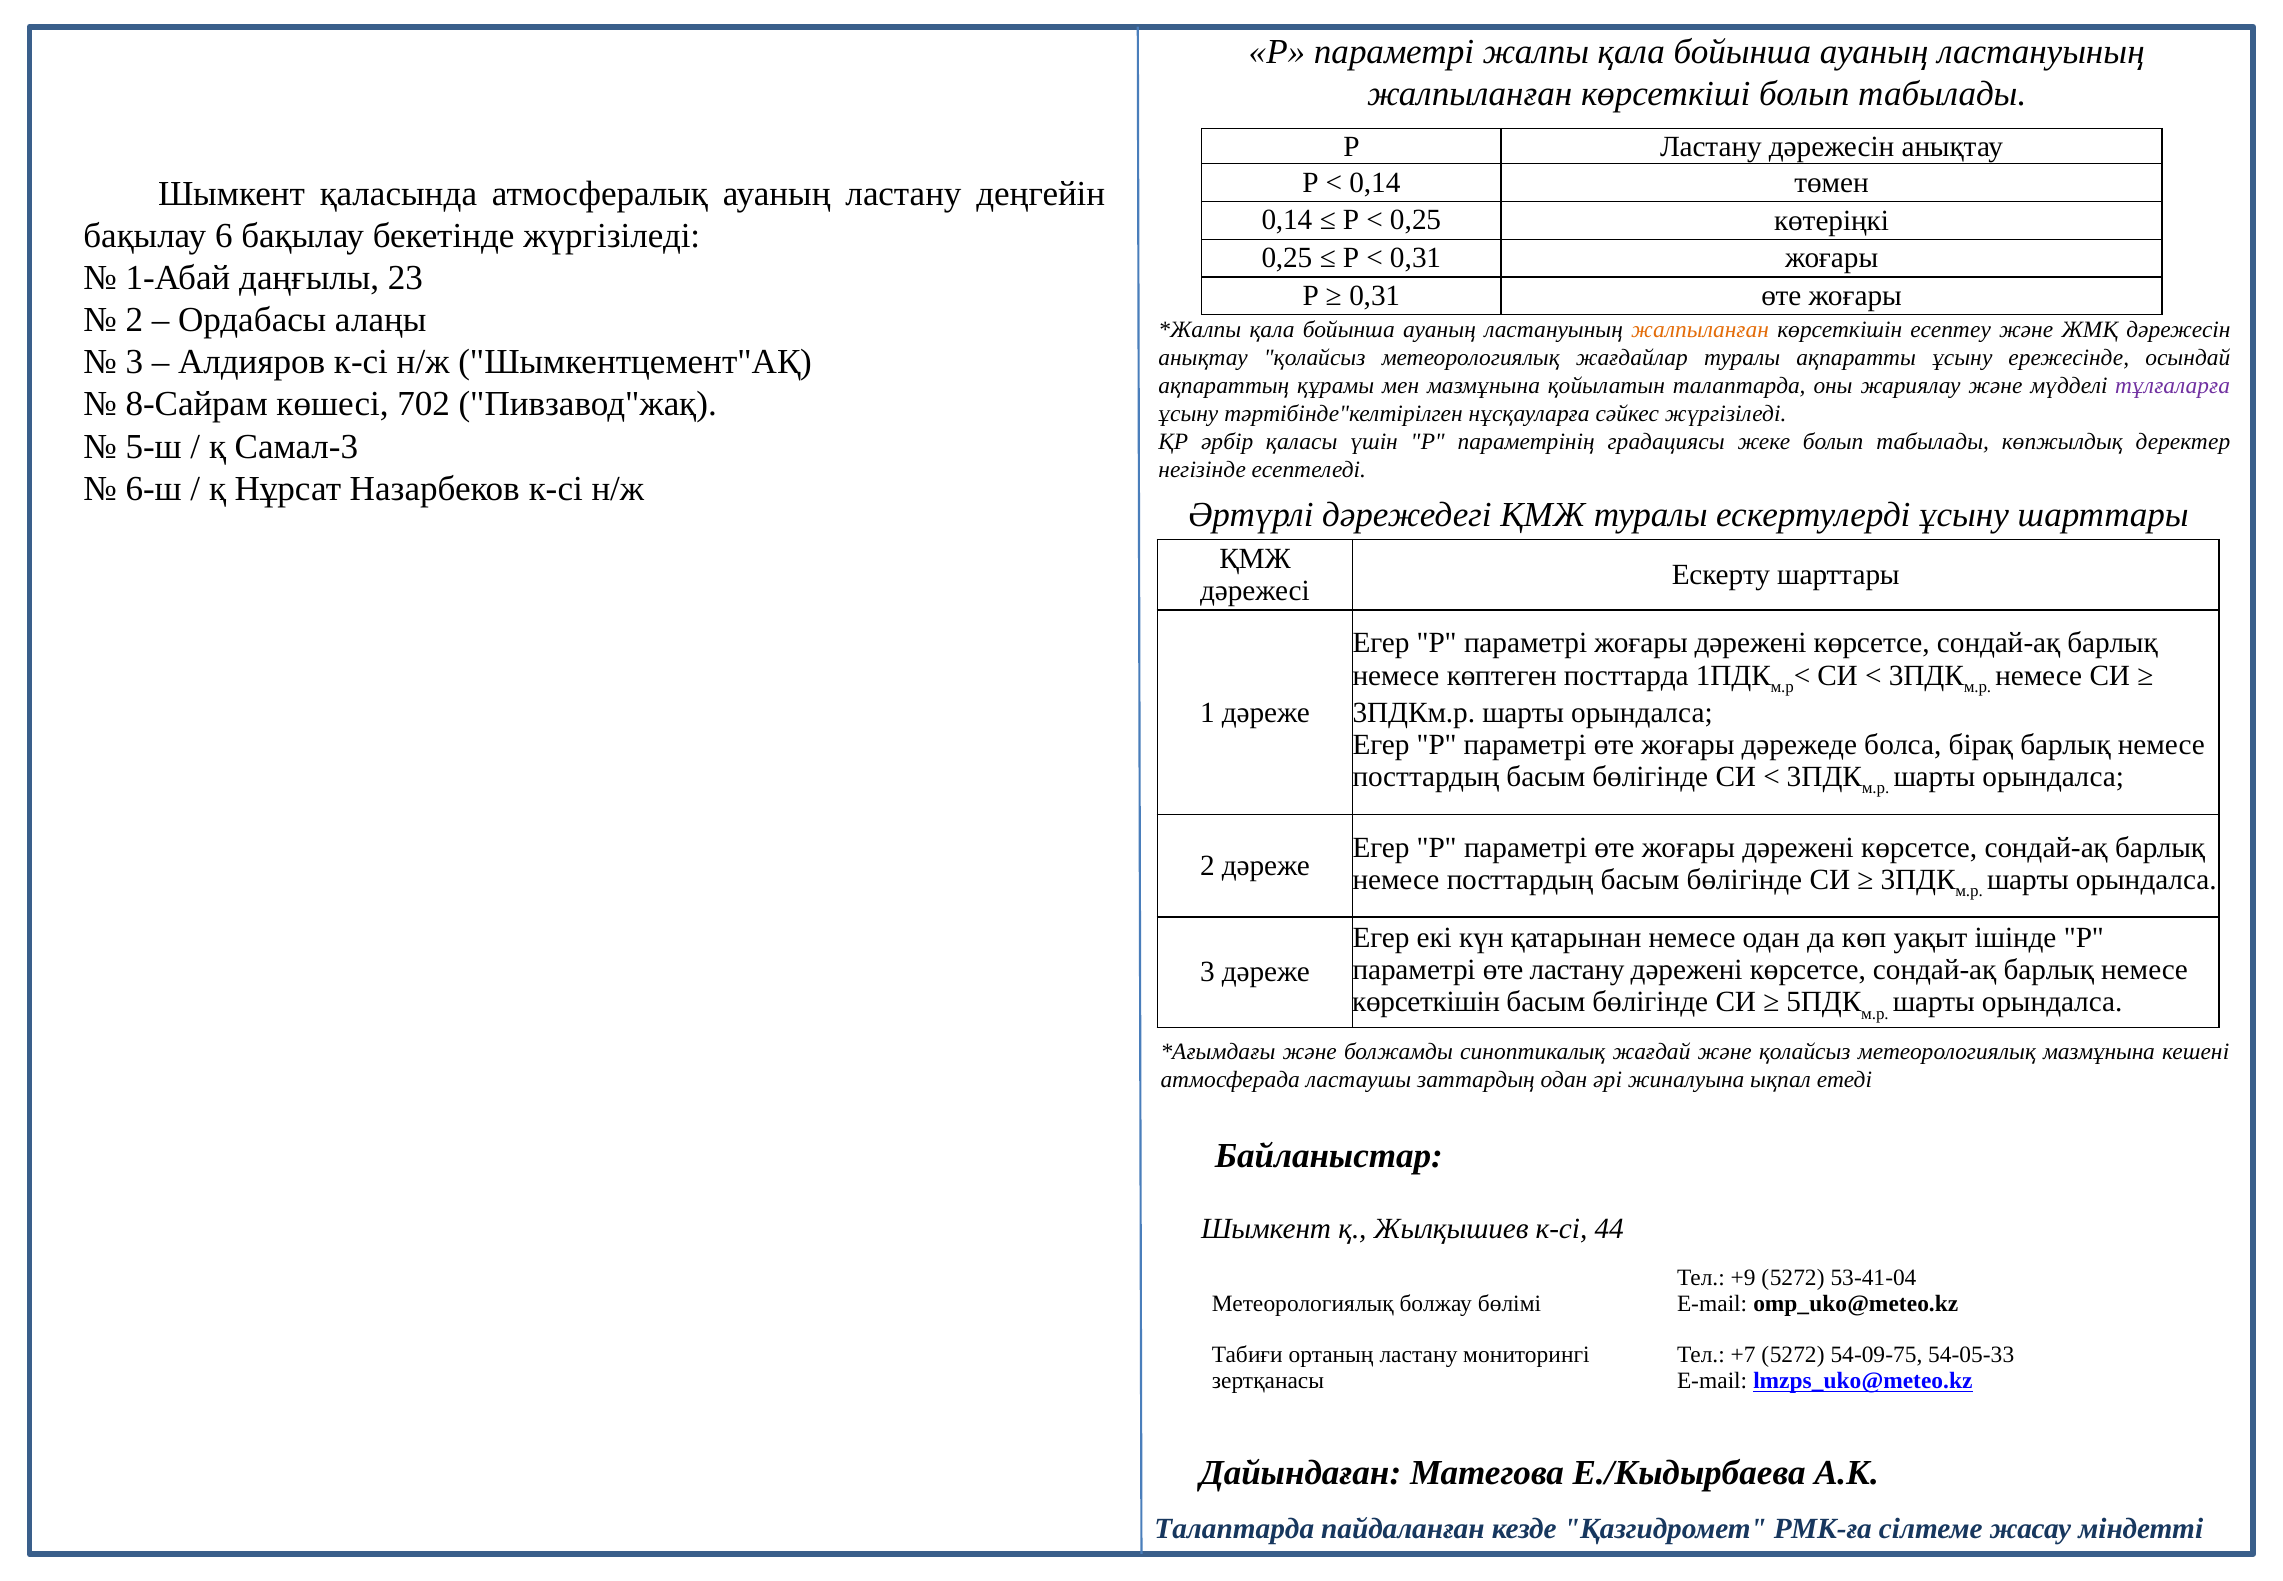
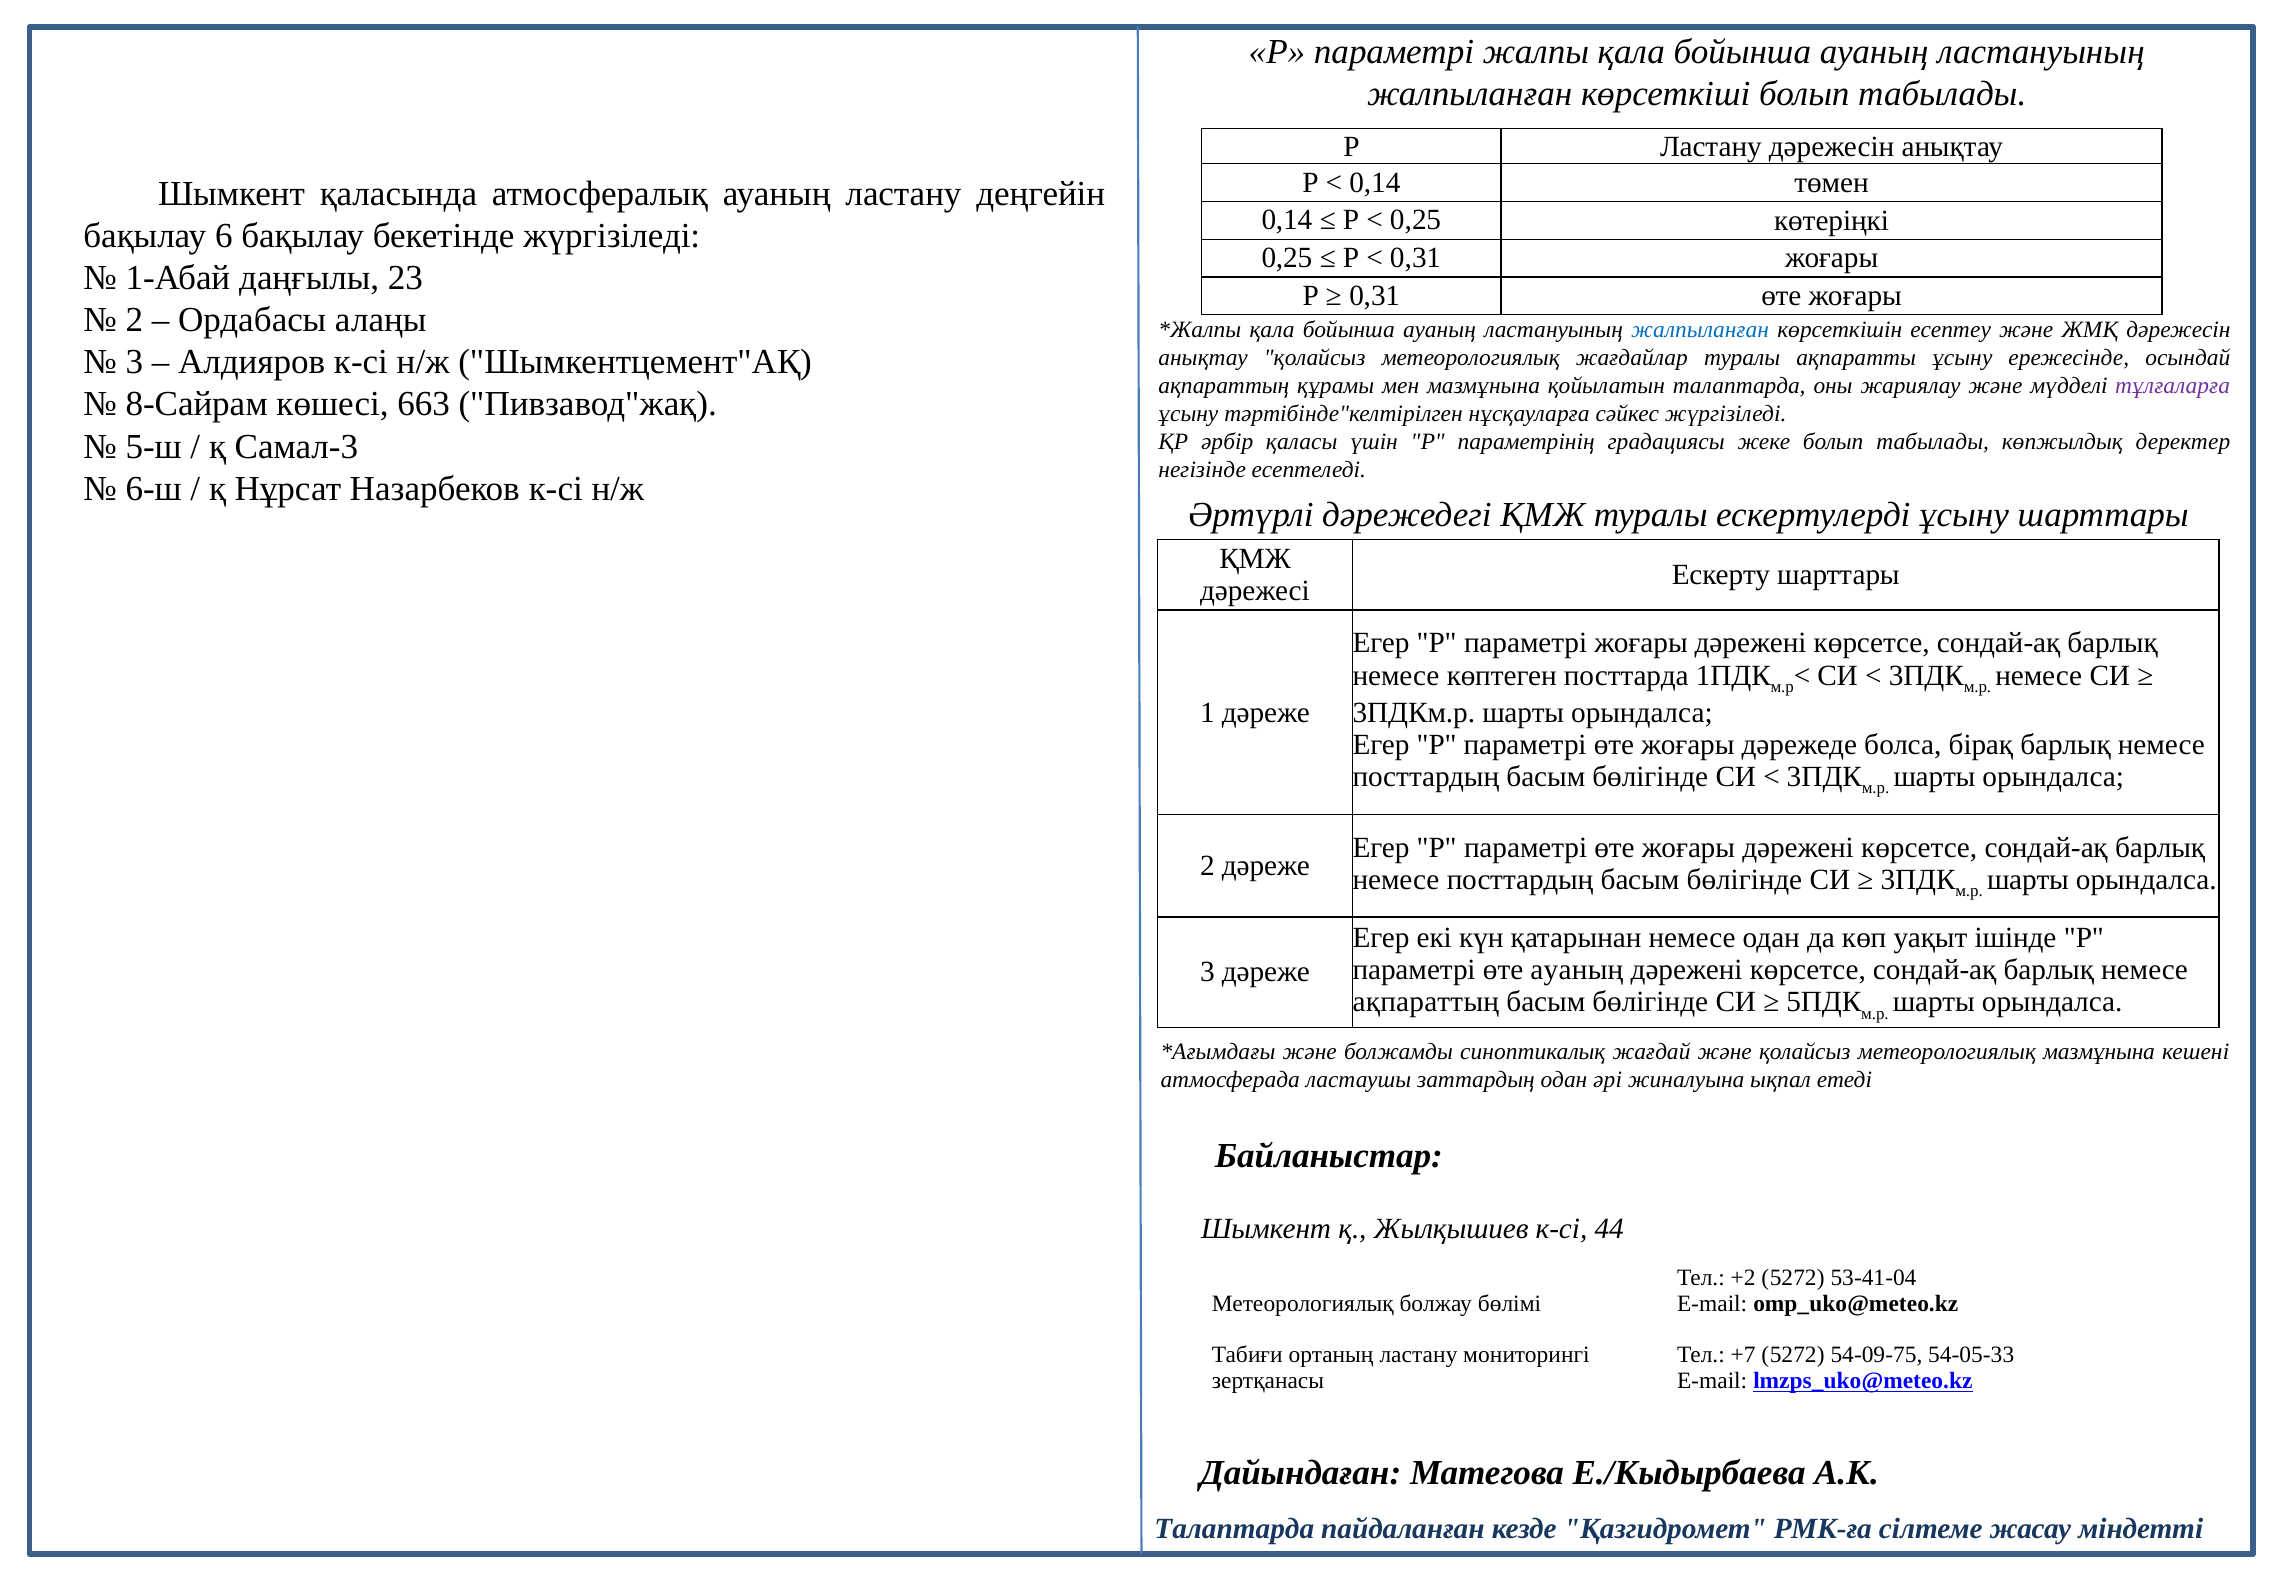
жалпыланған at (1700, 330) colour: orange -> blue
702: 702 -> 663
өте ластану: ластану -> ауаның
көрсеткішін at (1426, 1002): көрсеткішін -> ақпараттың
+9: +9 -> +2
